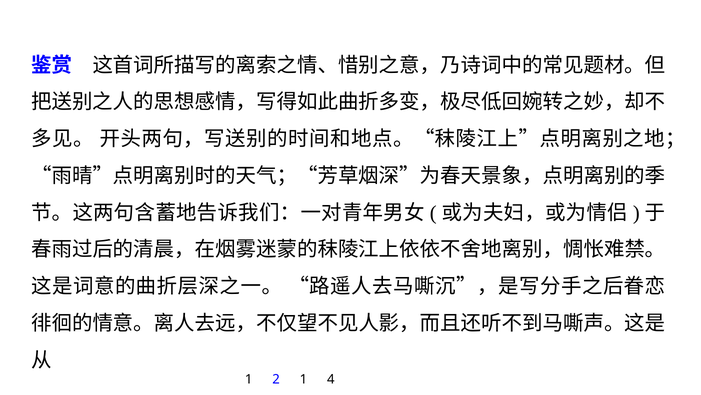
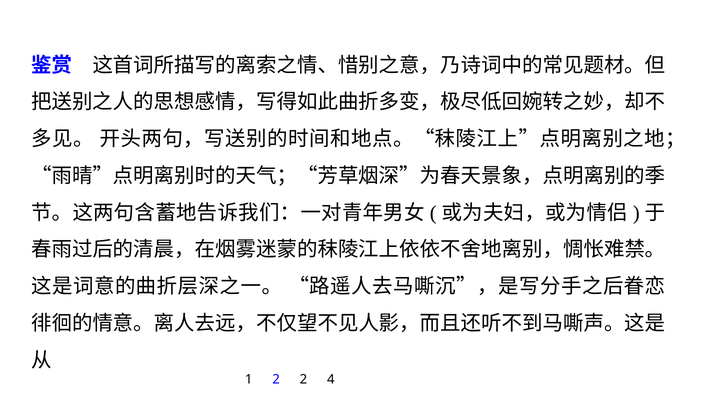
2 1: 1 -> 2
